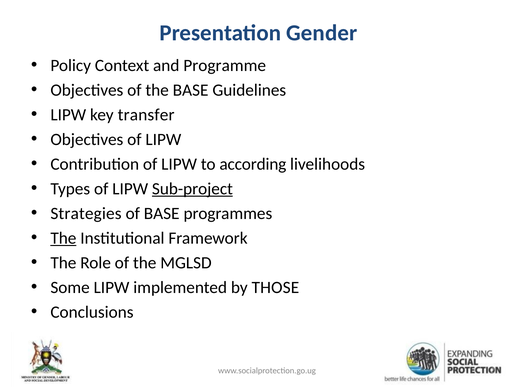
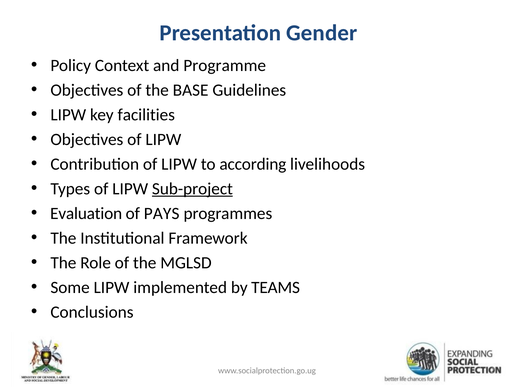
transfer: transfer -> facilities
Strategies: Strategies -> Evaluation
of BASE: BASE -> PAYS
The at (63, 238) underline: present -> none
THOSE: THOSE -> TEAMS
